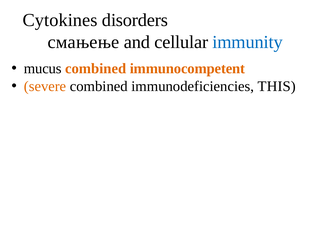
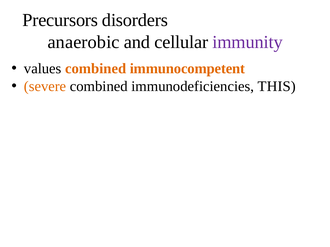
Cytokines: Cytokines -> Precursors
смањење: смањење -> anaerobic
immunity colour: blue -> purple
mucus: mucus -> values
